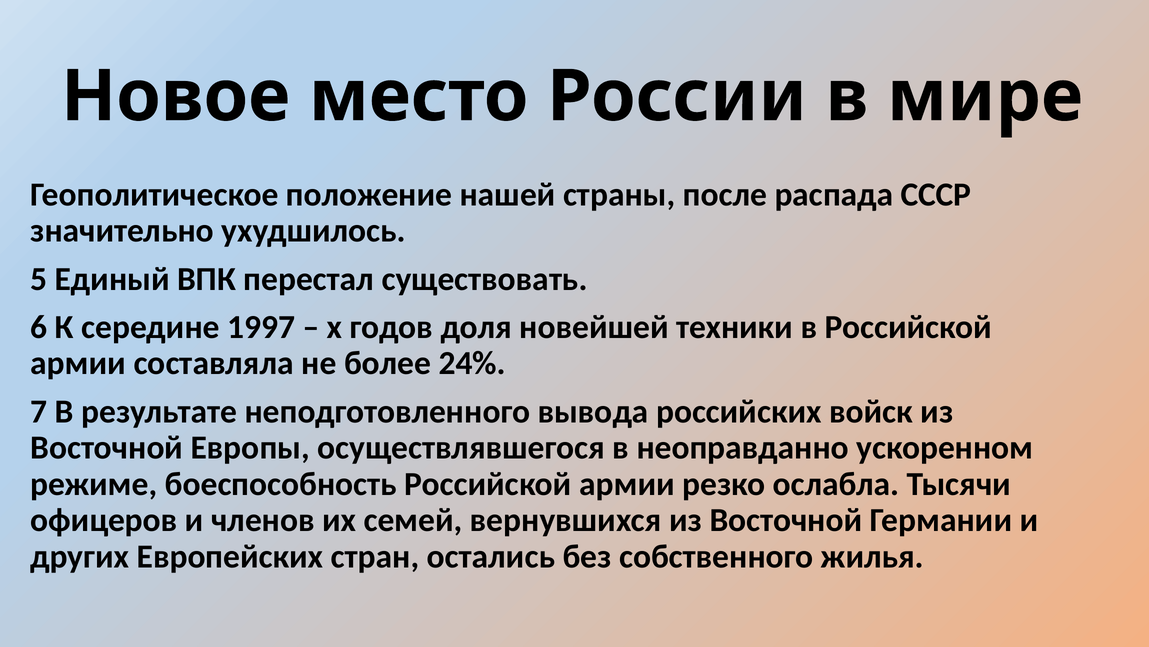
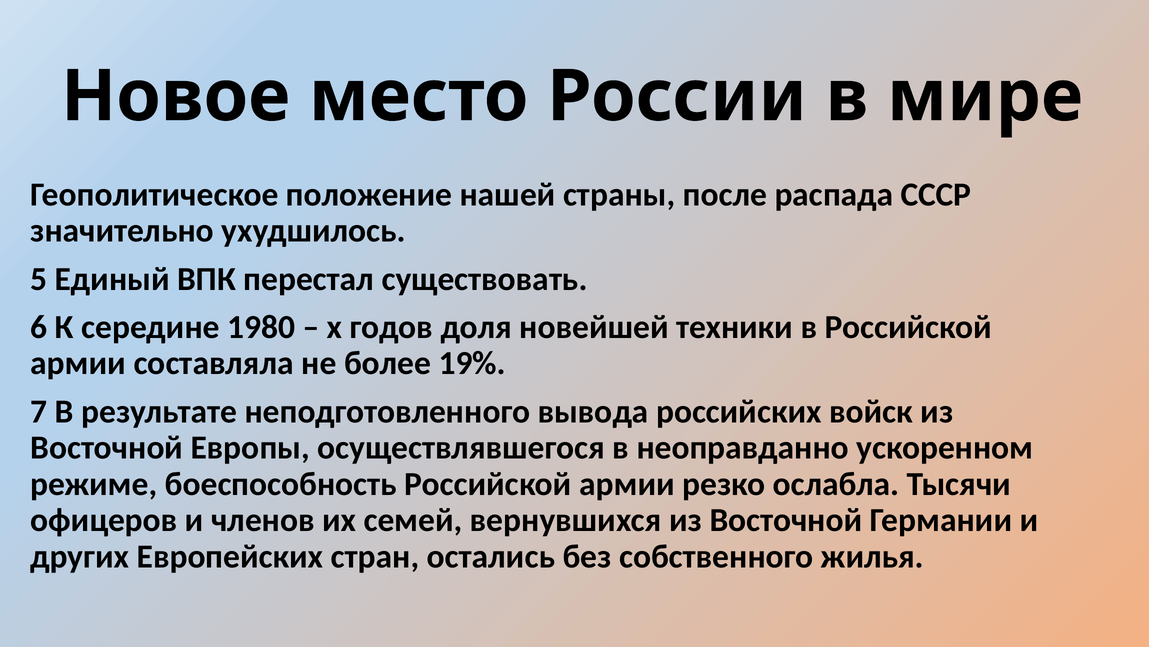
1997: 1997 -> 1980
24%: 24% -> 19%
